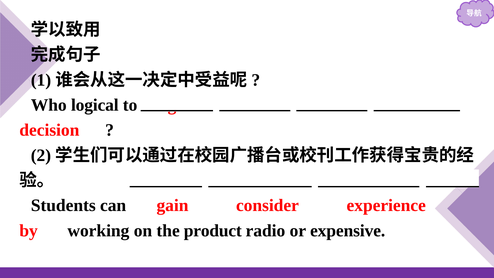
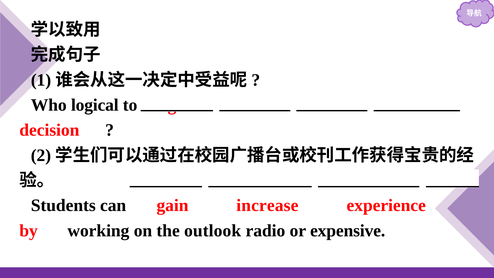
consider: consider -> increase
product: product -> outlook
